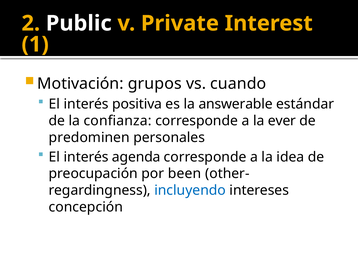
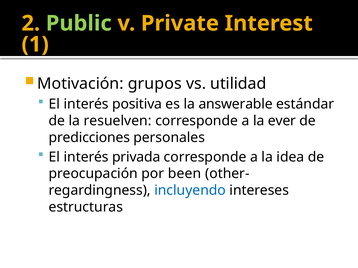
Public colour: white -> light green
cuando: cuando -> utilidad
confianza: confianza -> resuelven
predominen: predominen -> predicciones
agenda: agenda -> privada
concepción: concepción -> estructuras
